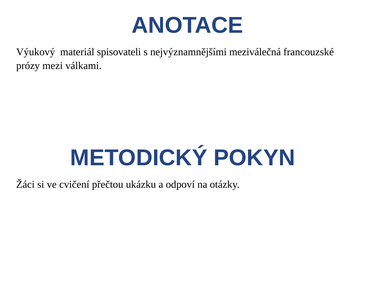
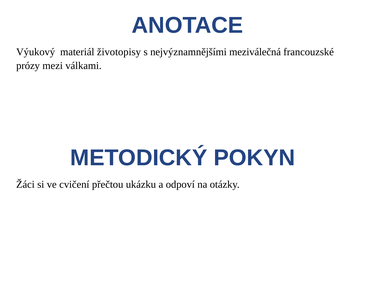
spisovateli: spisovateli -> životopisy
